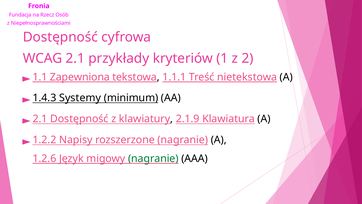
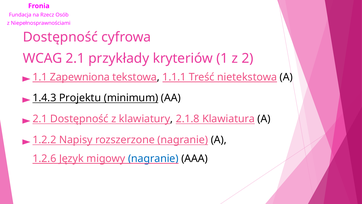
Systemy: Systemy -> Projektu
2.1.9: 2.1.9 -> 2.1.8
nagranie at (153, 158) colour: green -> blue
